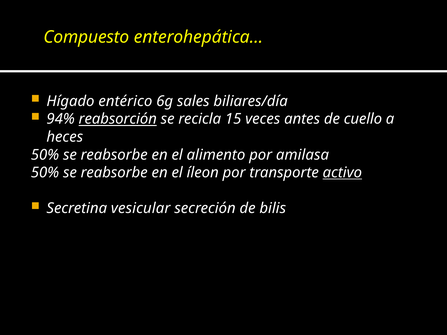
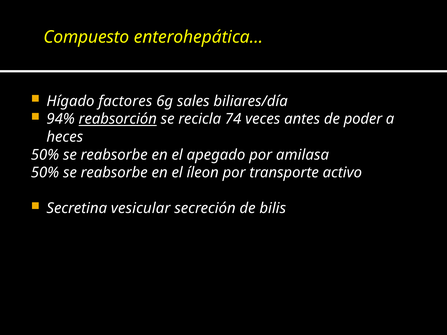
entérico: entérico -> factores
15: 15 -> 74
cuello: cuello -> poder
alimento: alimento -> apegado
activo underline: present -> none
